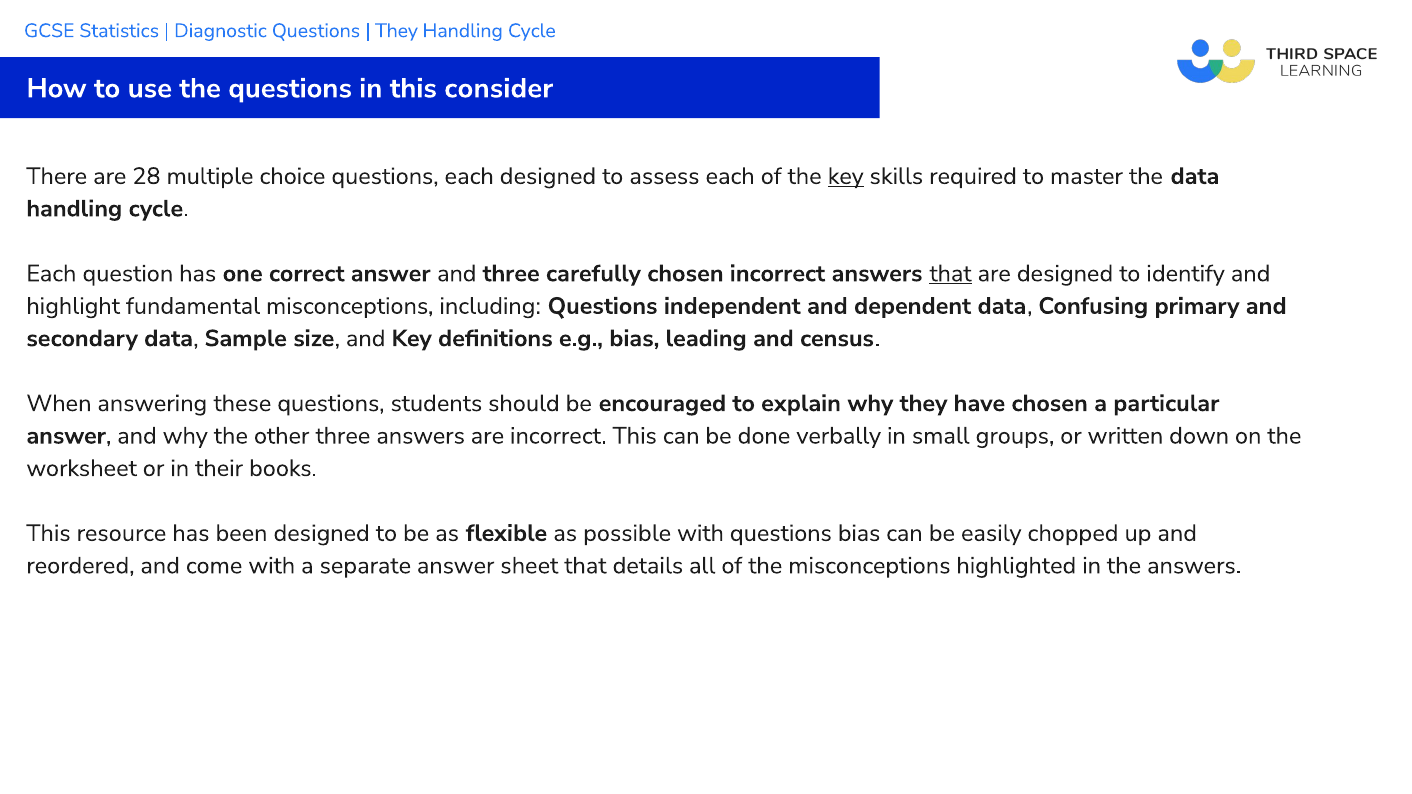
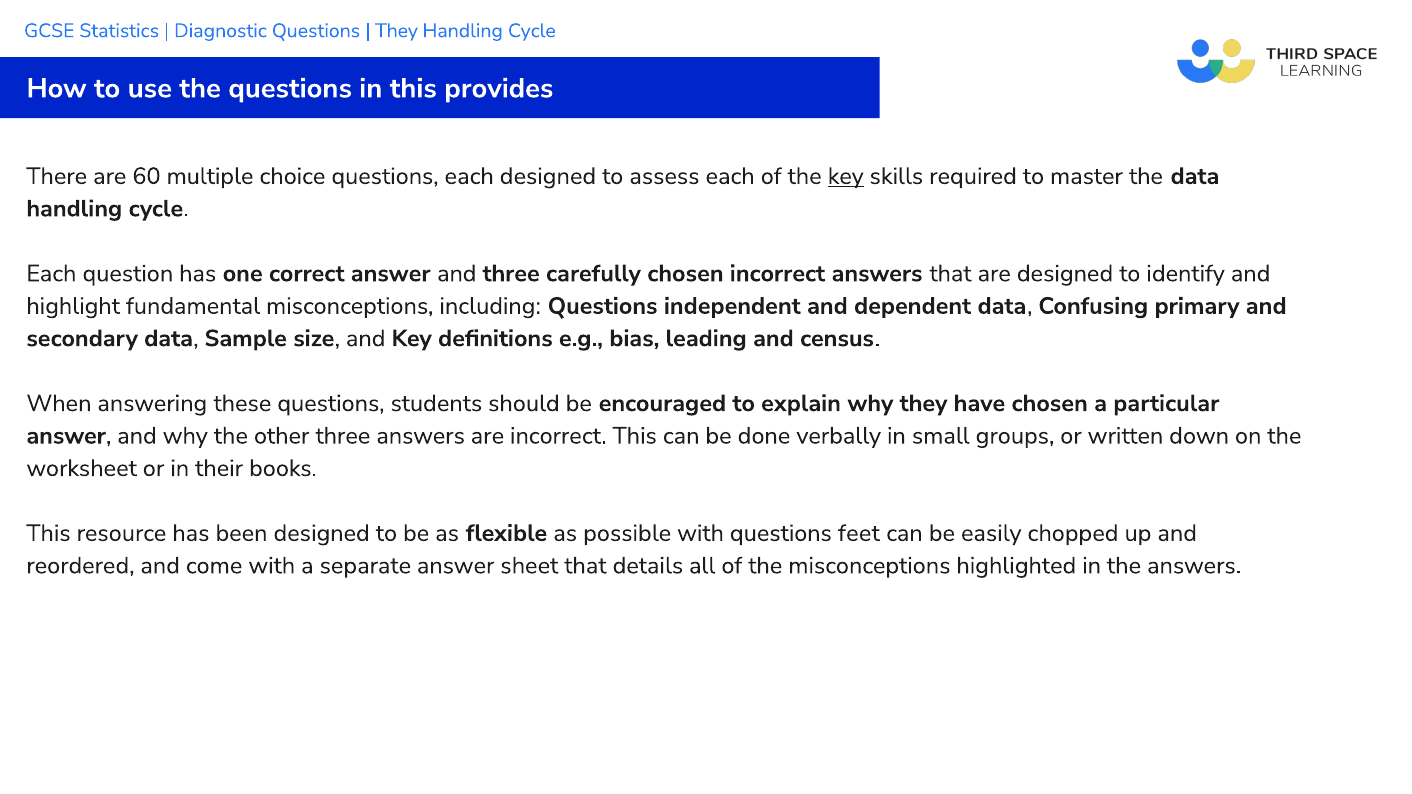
consider: consider -> provides
28: 28 -> 60
that at (950, 274) underline: present -> none
questions bias: bias -> feet
